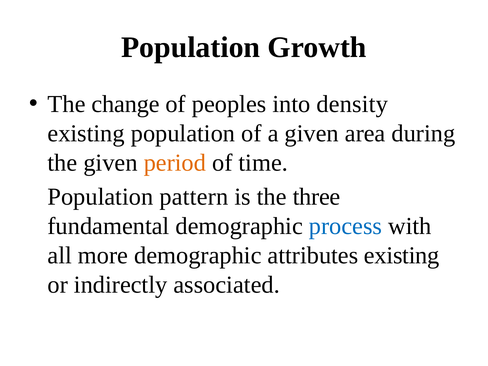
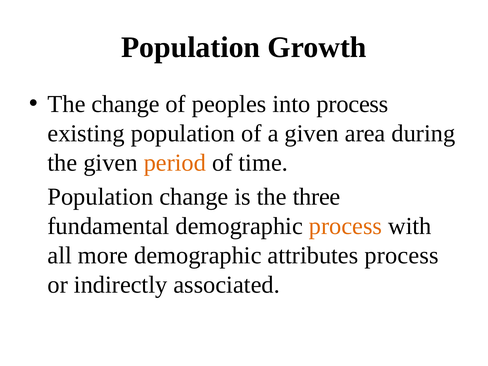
into density: density -> process
Population pattern: pattern -> change
process at (346, 226) colour: blue -> orange
attributes existing: existing -> process
